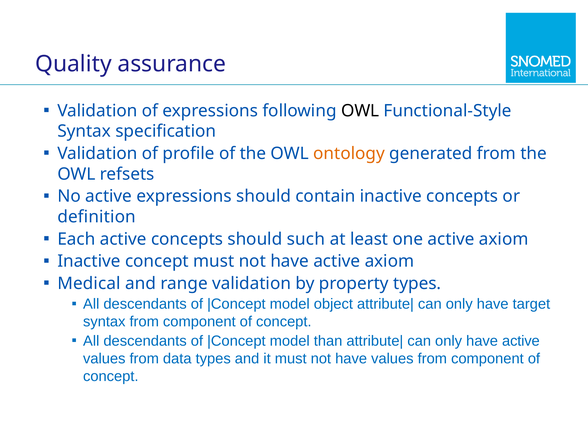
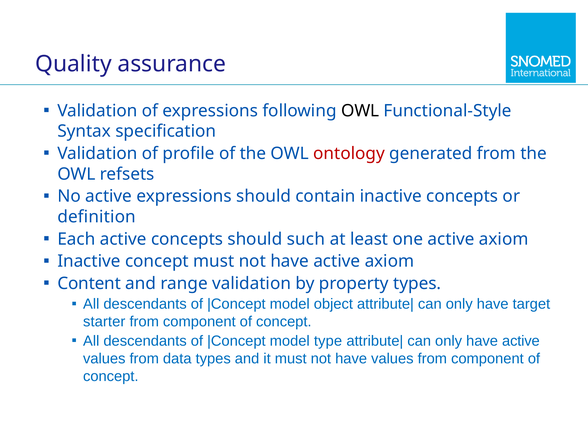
ontology colour: orange -> red
Medical: Medical -> Content
syntax at (104, 322): syntax -> starter
than: than -> type
